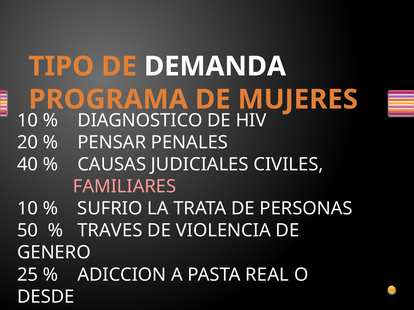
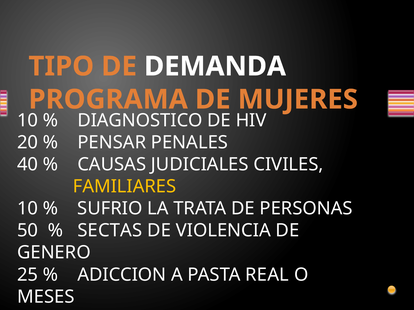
FAMILIARES colour: pink -> yellow
TRAVES: TRAVES -> SECTAS
DESDE: DESDE -> MESES
